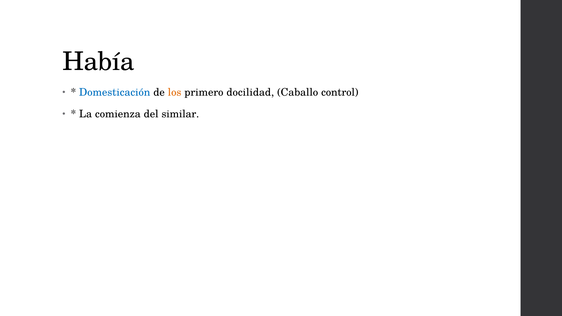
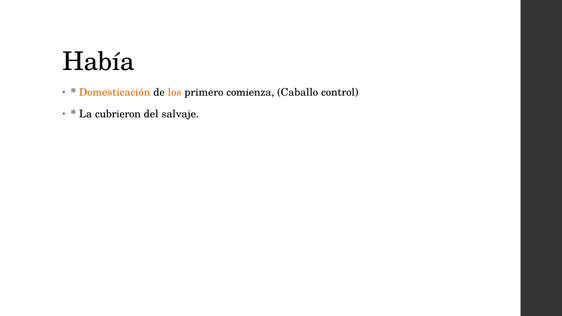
Domesticación colour: blue -> orange
docilidad: docilidad -> comienza
comienza: comienza -> cubrieron
similar: similar -> salvaje
